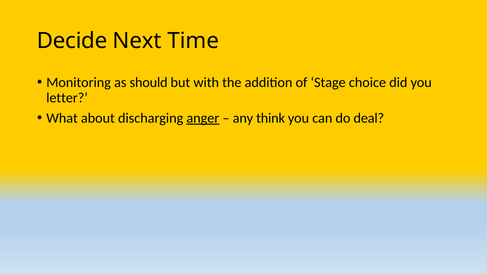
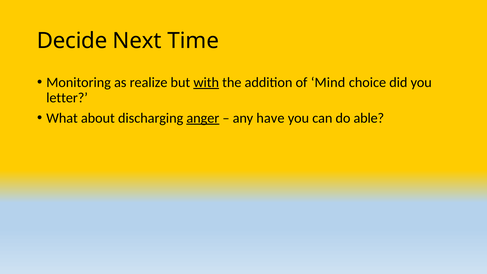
should: should -> realize
with underline: none -> present
Stage: Stage -> Mind
think: think -> have
deal: deal -> able
